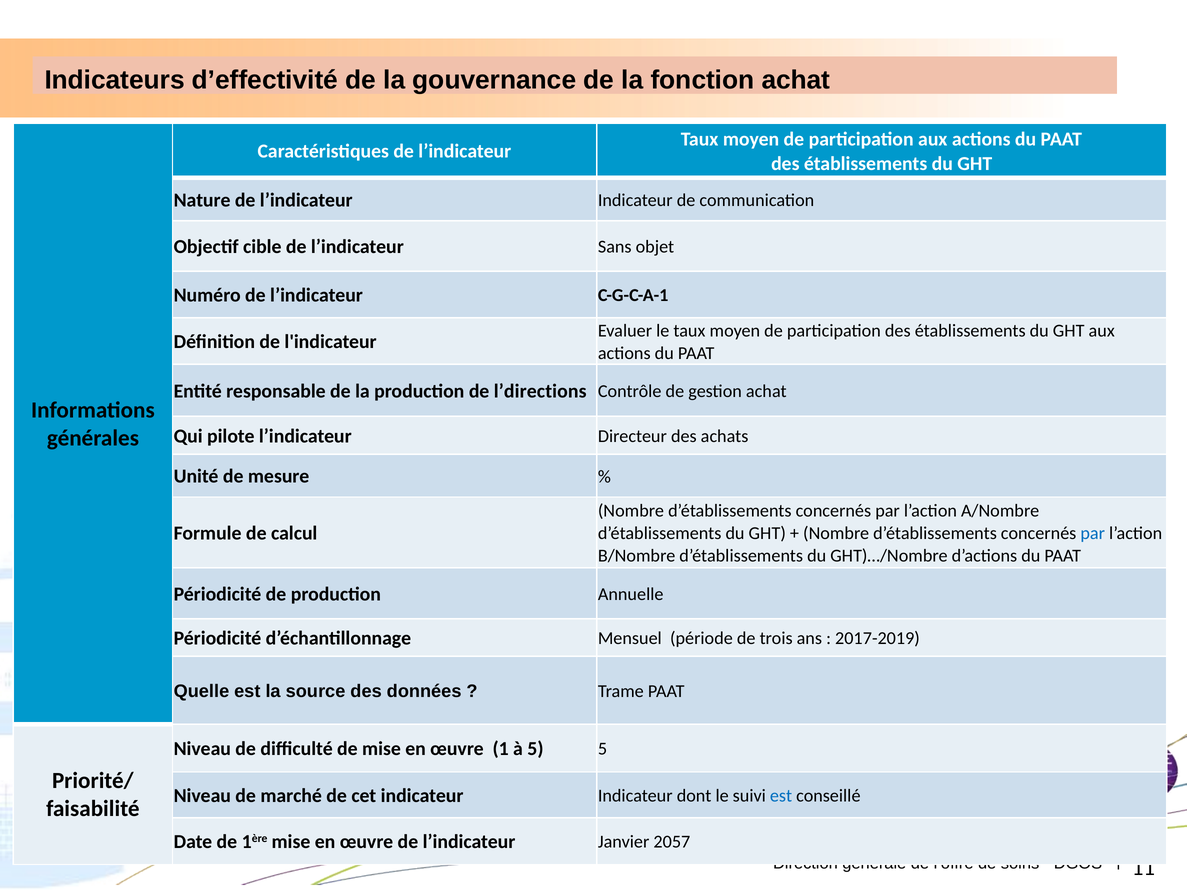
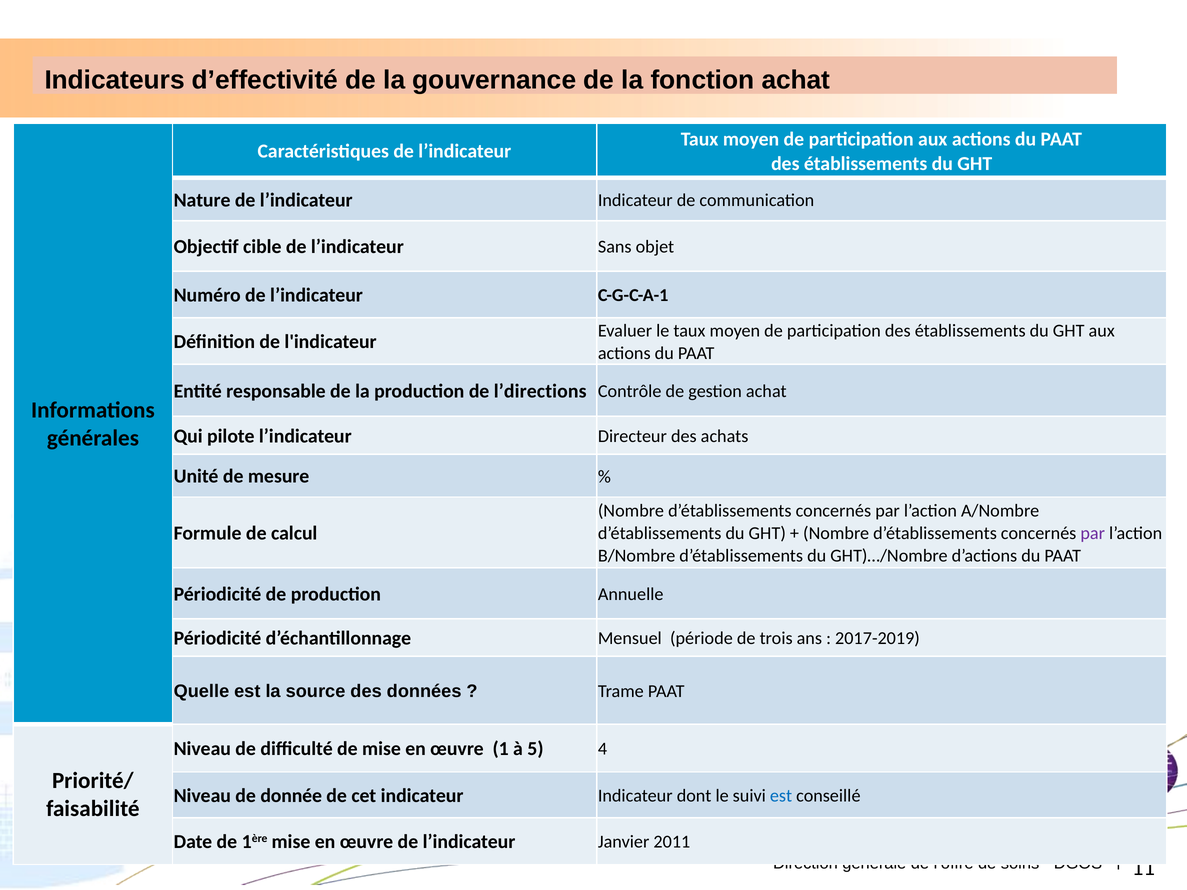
par at (1093, 533) colour: blue -> purple
5 5: 5 -> 4
marché: marché -> donnée
2057: 2057 -> 2011
